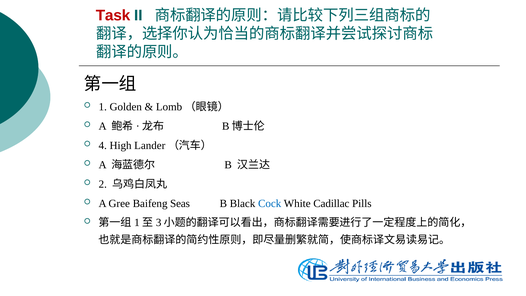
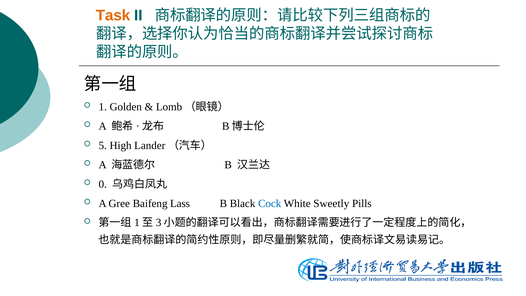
Task colour: red -> orange
4: 4 -> 5
2: 2 -> 0
Seas: Seas -> Lass
Cadillac: Cadillac -> Sweetly
